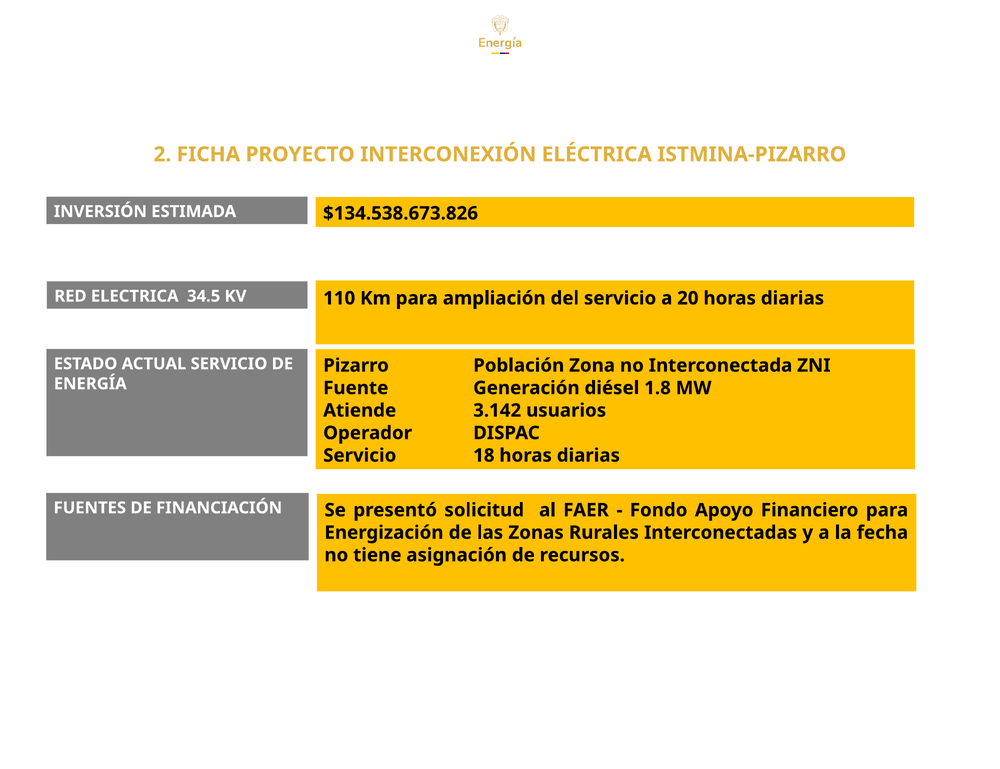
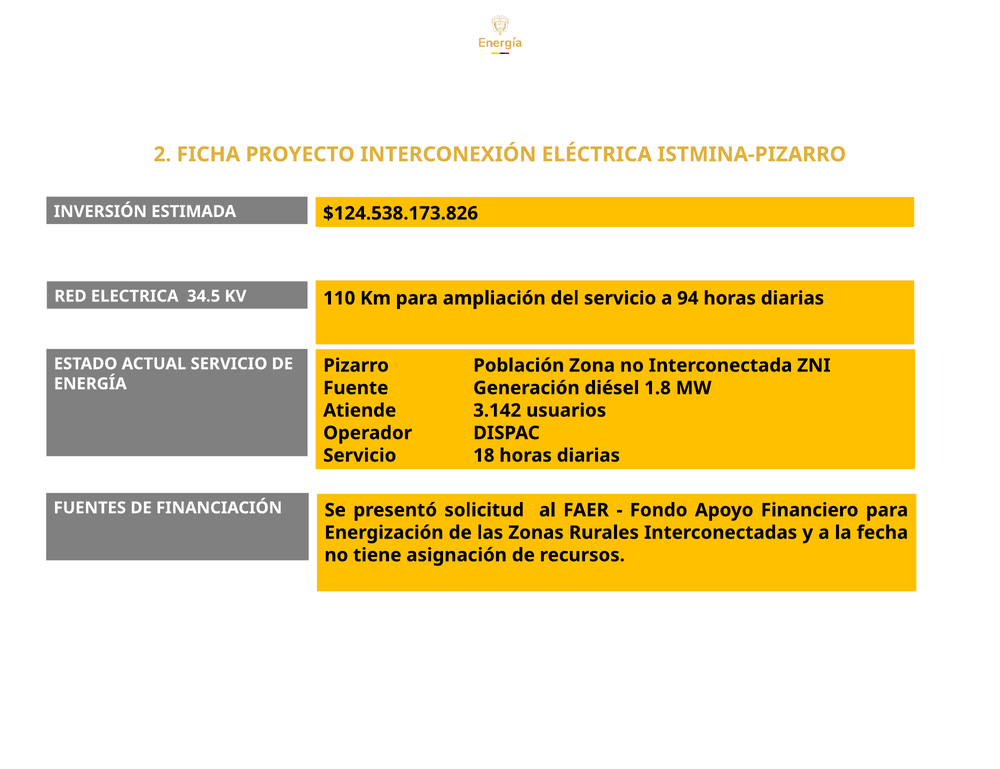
$134.538.673.826: $134.538.673.826 -> $124.538.173.826
20: 20 -> 94
